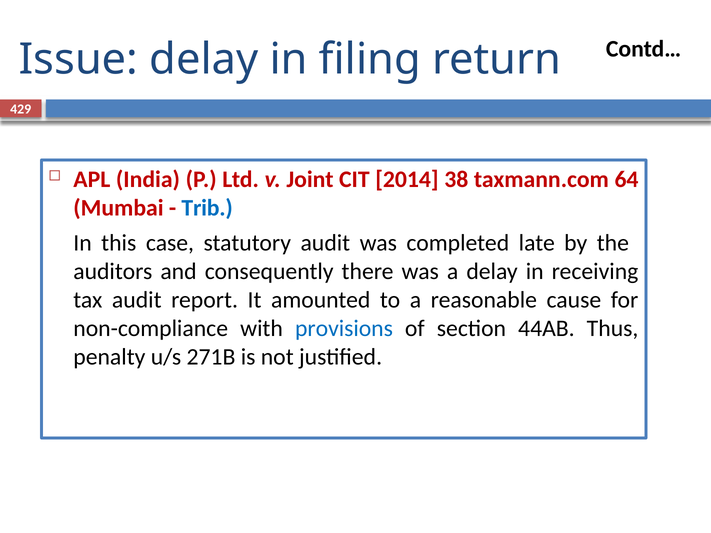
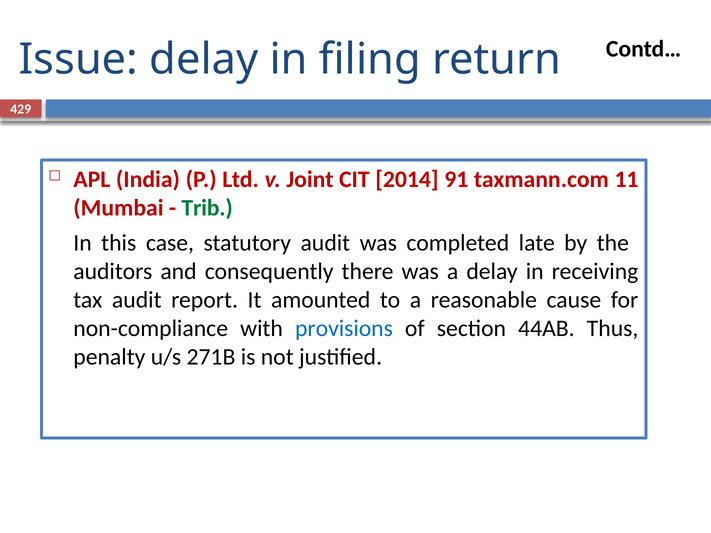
38: 38 -> 91
64: 64 -> 11
Trib colour: blue -> green
